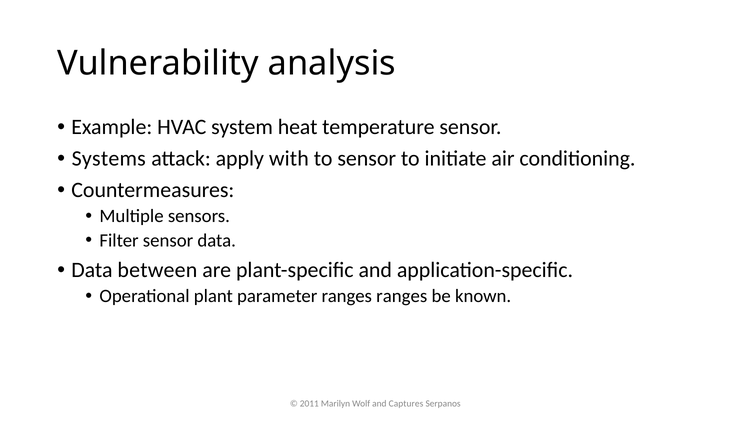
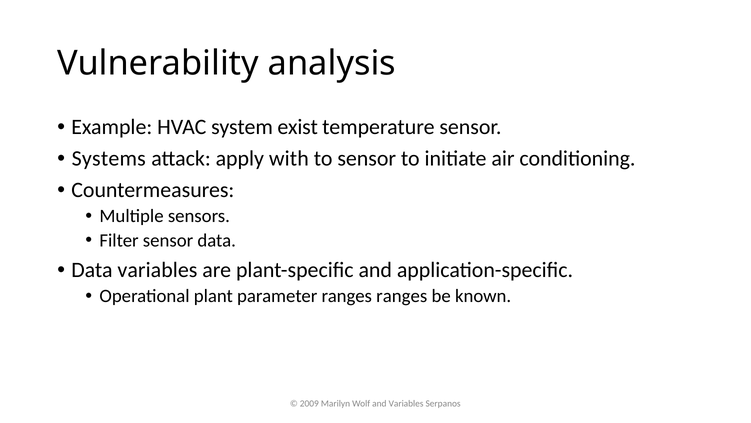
heat: heat -> exist
Data between: between -> variables
2011: 2011 -> 2009
and Captures: Captures -> Variables
